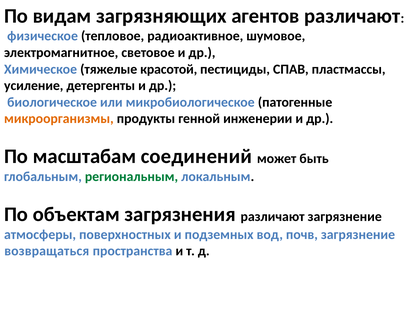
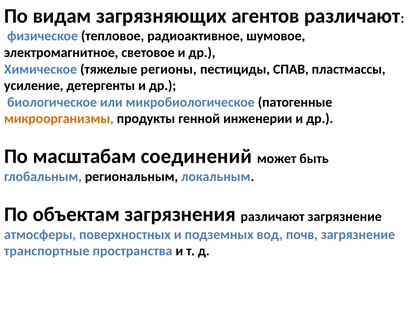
красотой: красотой -> регионы
региональным colour: green -> black
возвращаться: возвращаться -> транспортные
